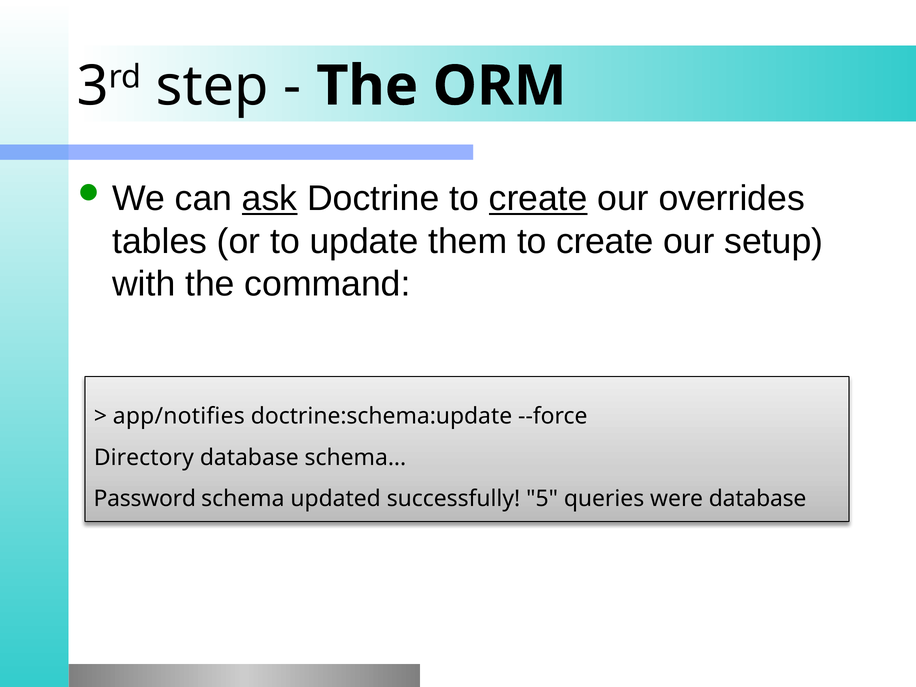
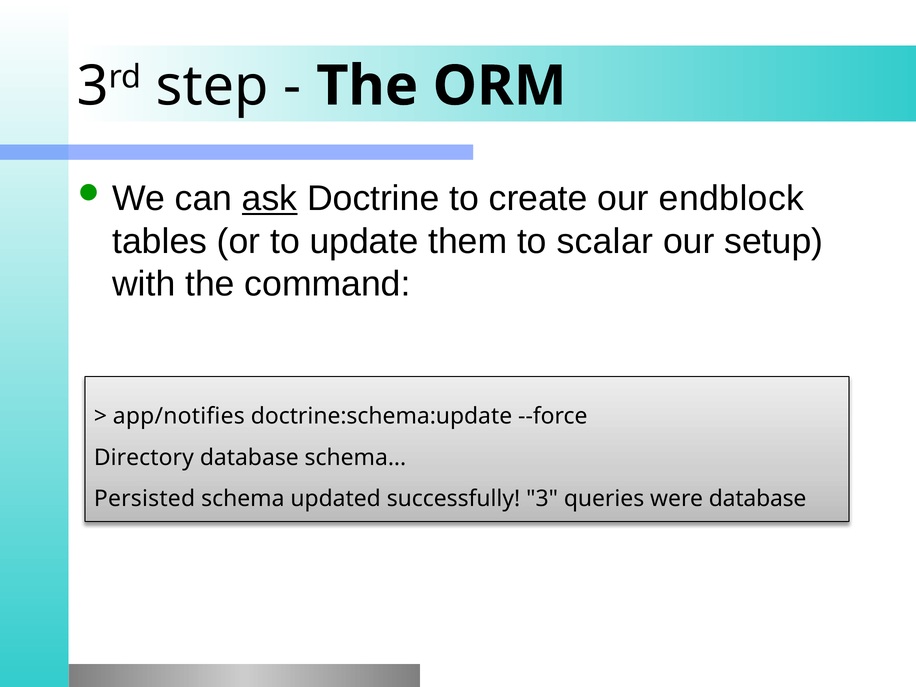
create at (538, 199) underline: present -> none
overrides: overrides -> endblock
them to create: create -> scalar
Password: Password -> Persisted
successfully 5: 5 -> 3
